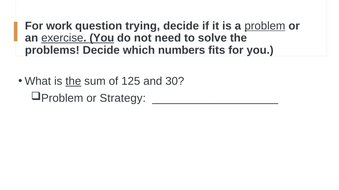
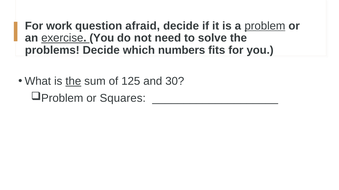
trying: trying -> afraid
You at (102, 38) underline: present -> none
Strategy: Strategy -> Squares
